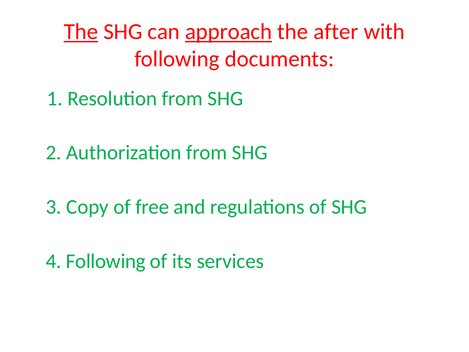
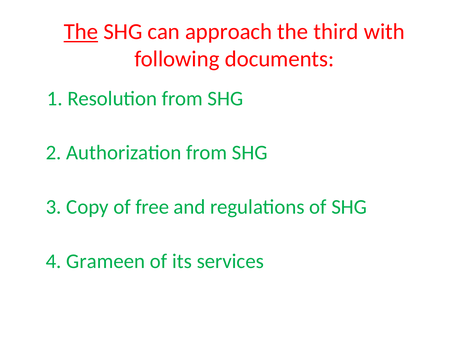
approach underline: present -> none
after: after -> third
4 Following: Following -> Grameen
